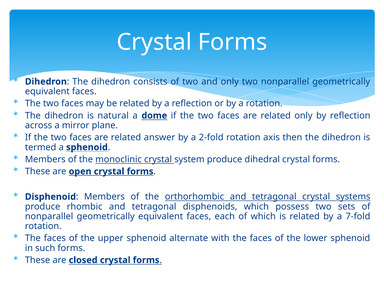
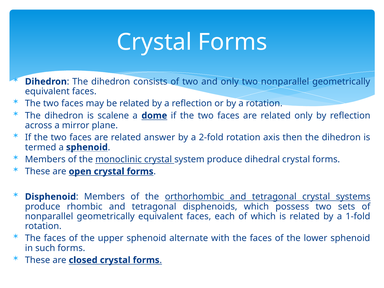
natural: natural -> scalene
7-fold: 7-fold -> 1-fold
